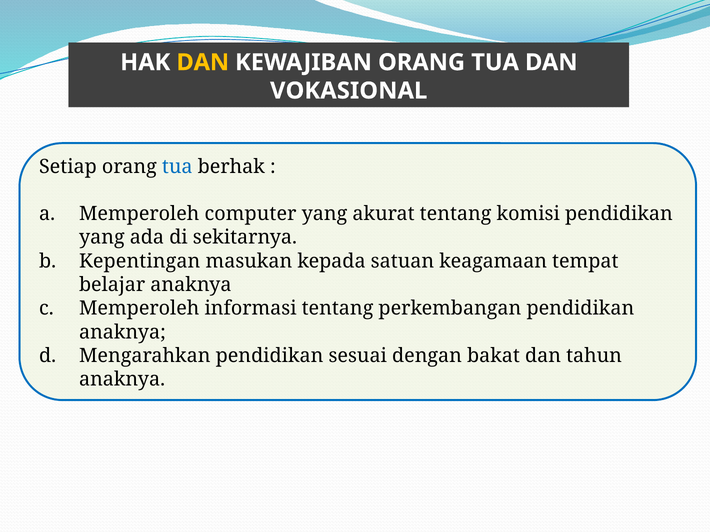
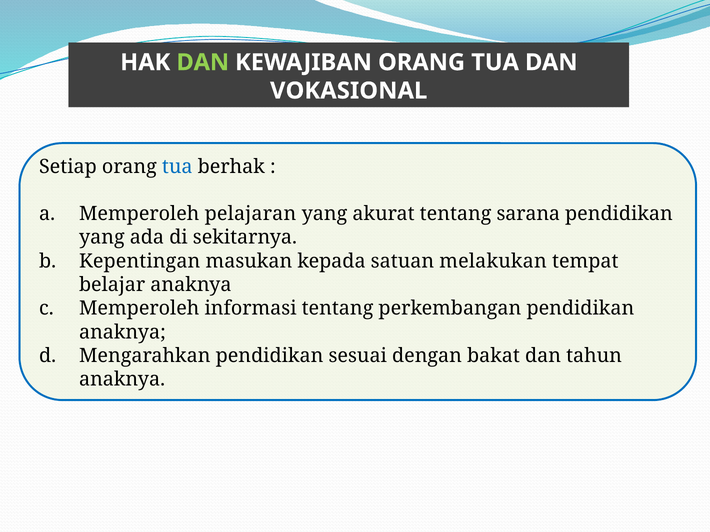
DAN at (203, 62) colour: yellow -> light green
computer: computer -> pelajaran
komisi: komisi -> sarana
keagamaan: keagamaan -> melakukan
